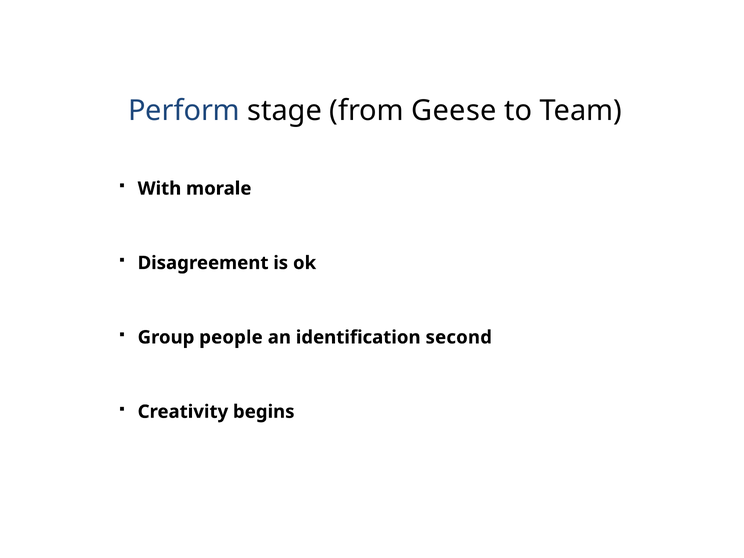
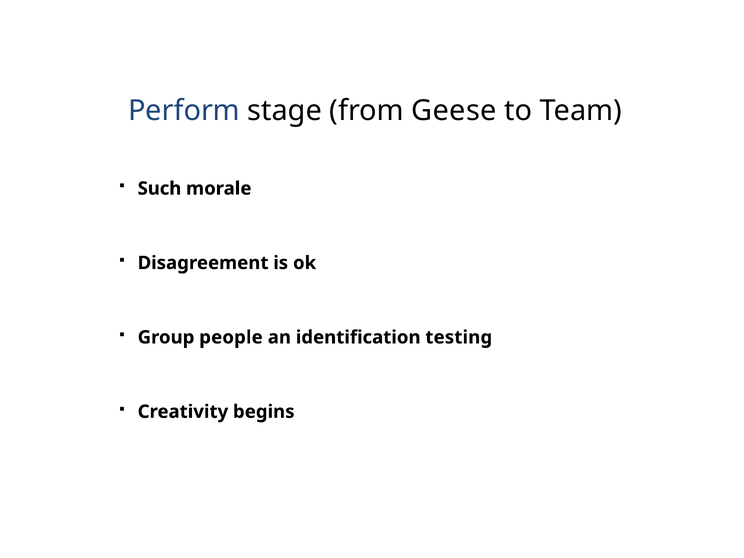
With: With -> Such
second: second -> testing
